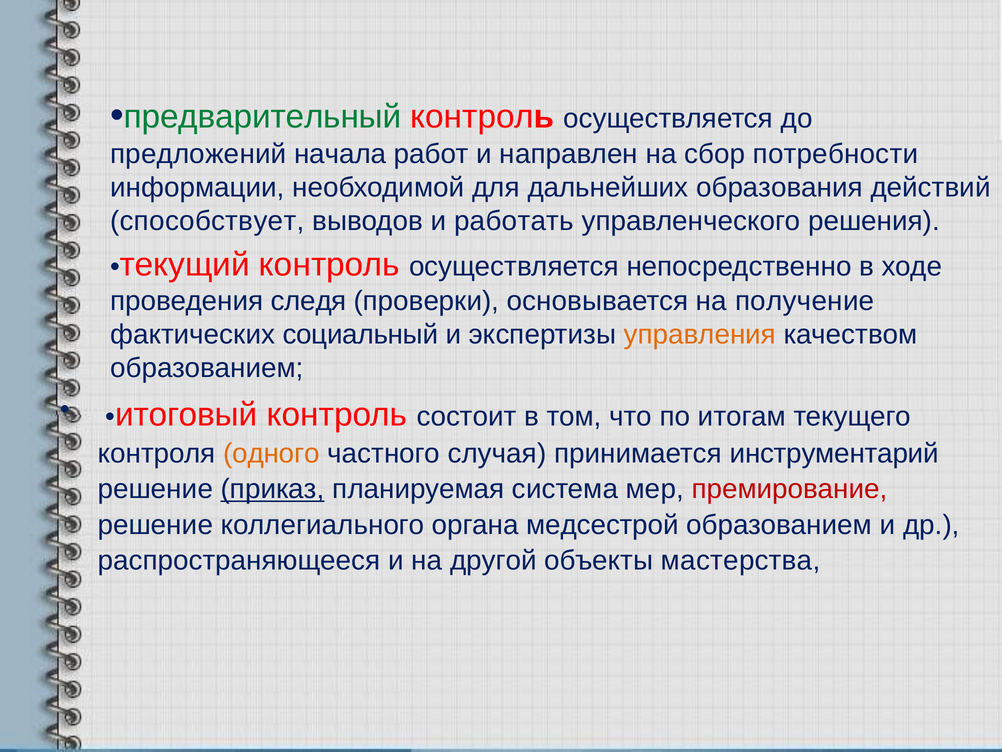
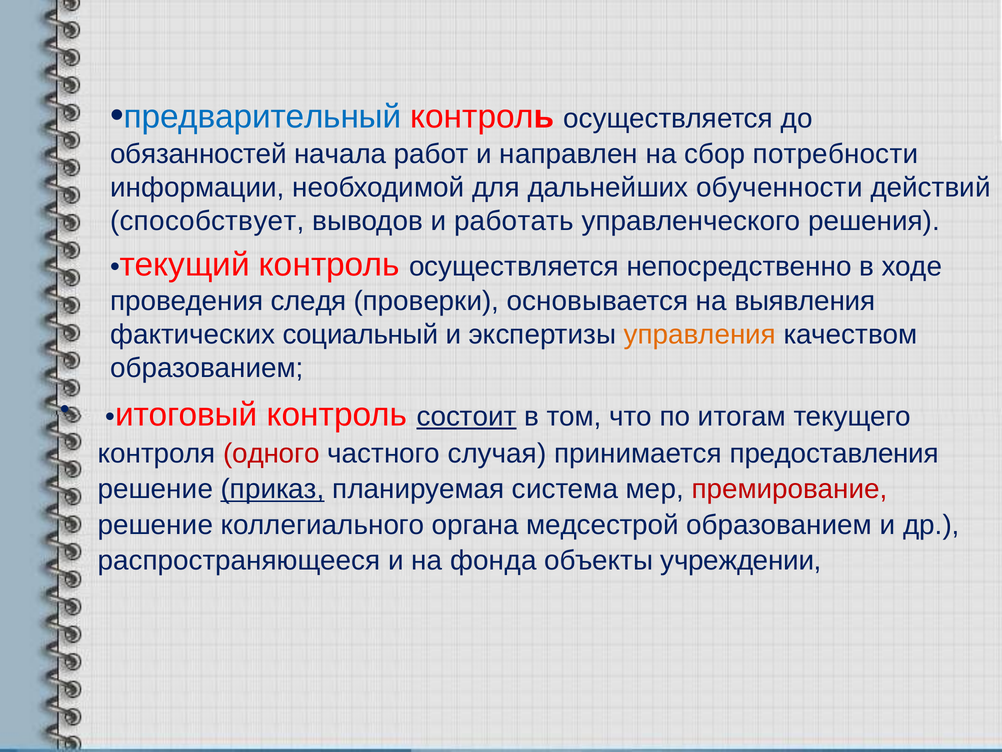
предварительный colour: green -> blue
предложений: предложений -> обязанностей
образования: образования -> обученности
получение: получение -> выявления
состоит underline: none -> present
одного colour: orange -> red
инструментарий: инструментарий -> предоставления
другой: другой -> фонда
мастерства: мастерства -> учреждении
